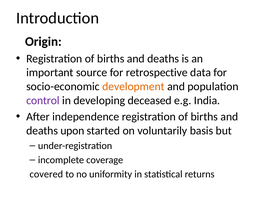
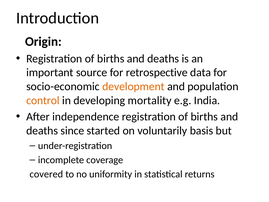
control colour: purple -> orange
deceased: deceased -> mortality
upon: upon -> since
